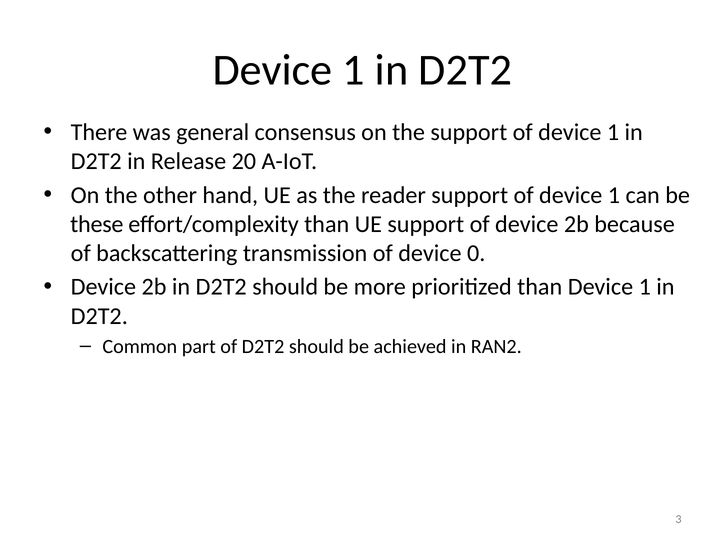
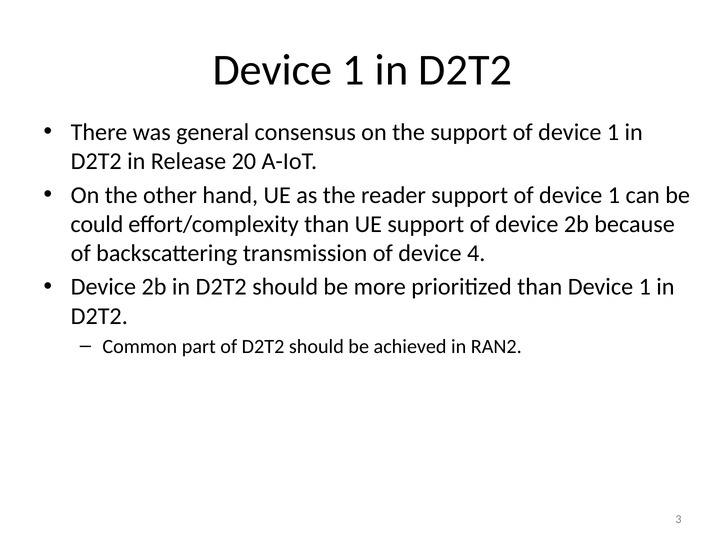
these: these -> could
0: 0 -> 4
